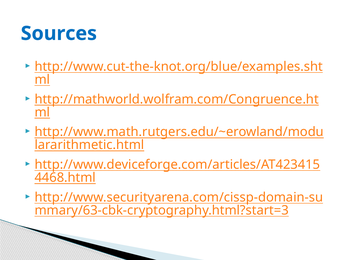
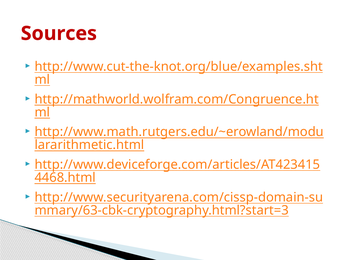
Sources colour: blue -> red
